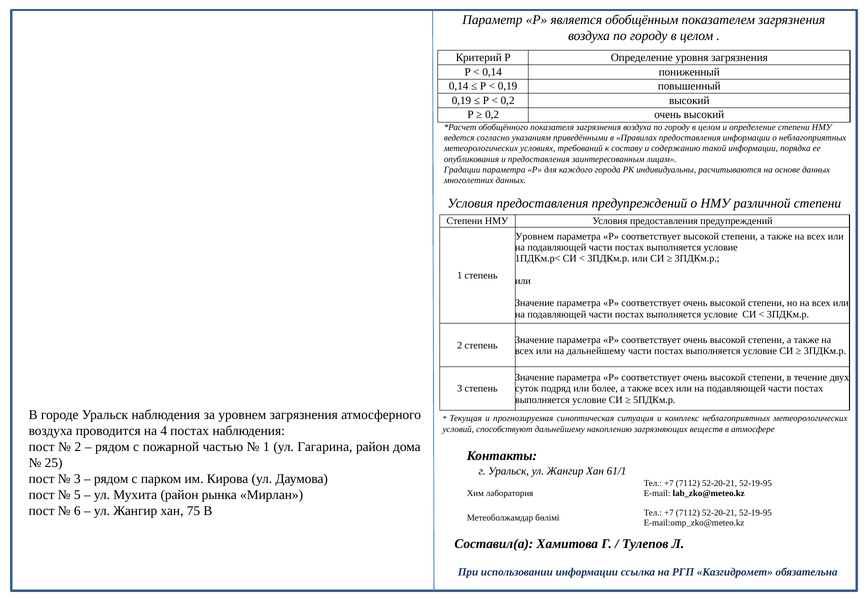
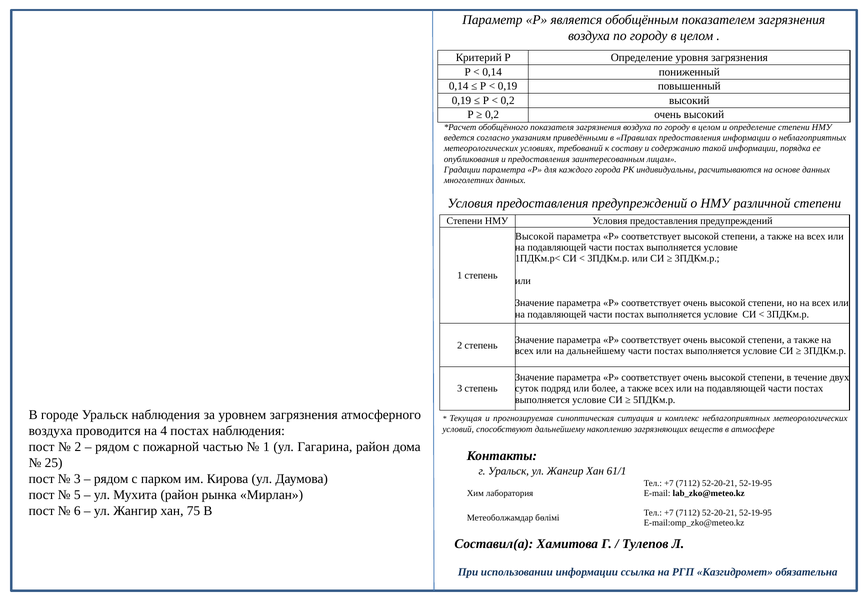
Уровнем at (535, 236): Уровнем -> Высокой
